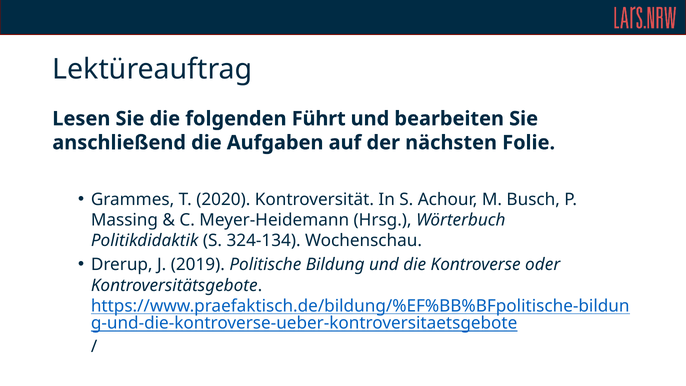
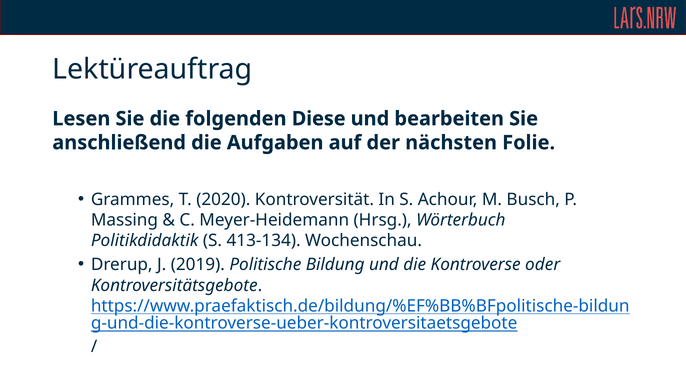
Führt: Führt -> Diese
324-134: 324-134 -> 413-134
